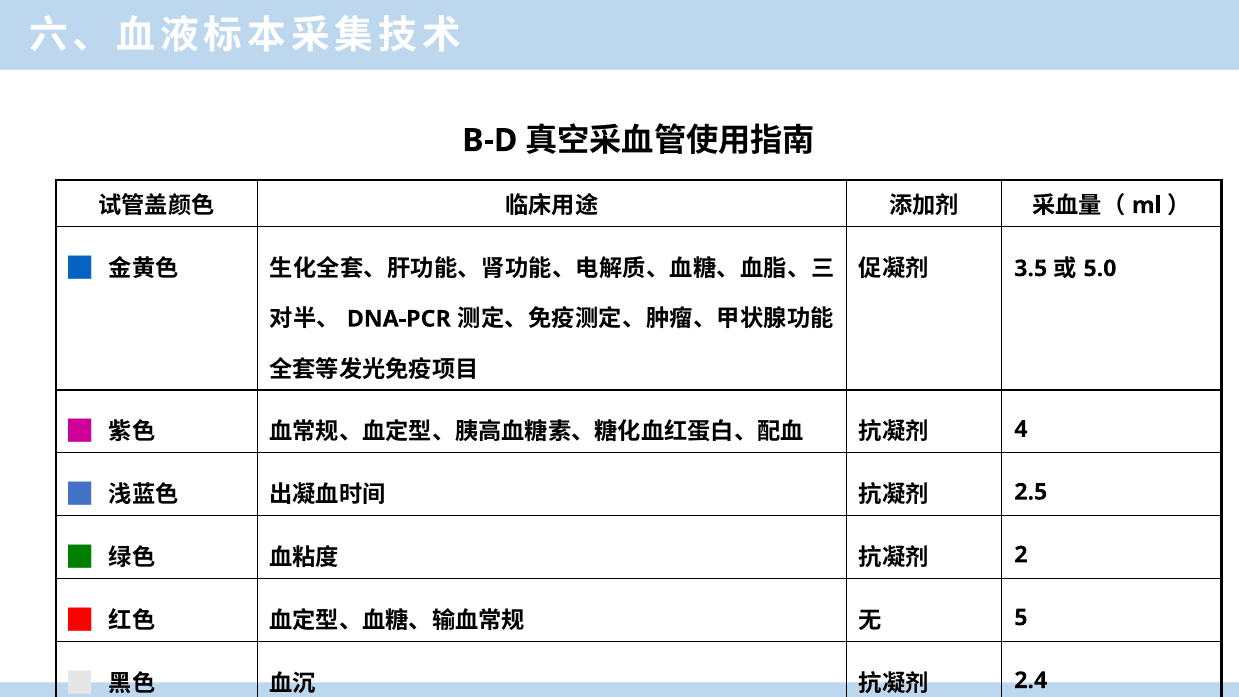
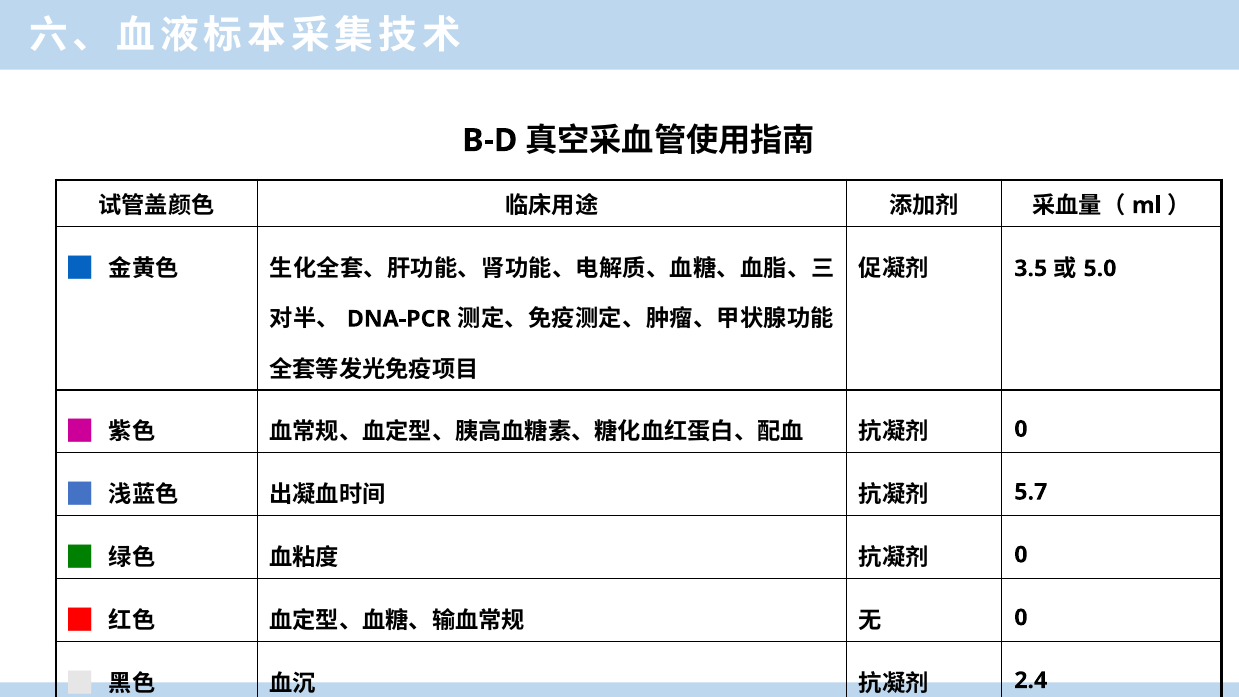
4 at (1021, 429): 4 -> 0
2.5: 2.5 -> 5.7
2 at (1021, 555): 2 -> 0
5 at (1021, 618): 5 -> 0
